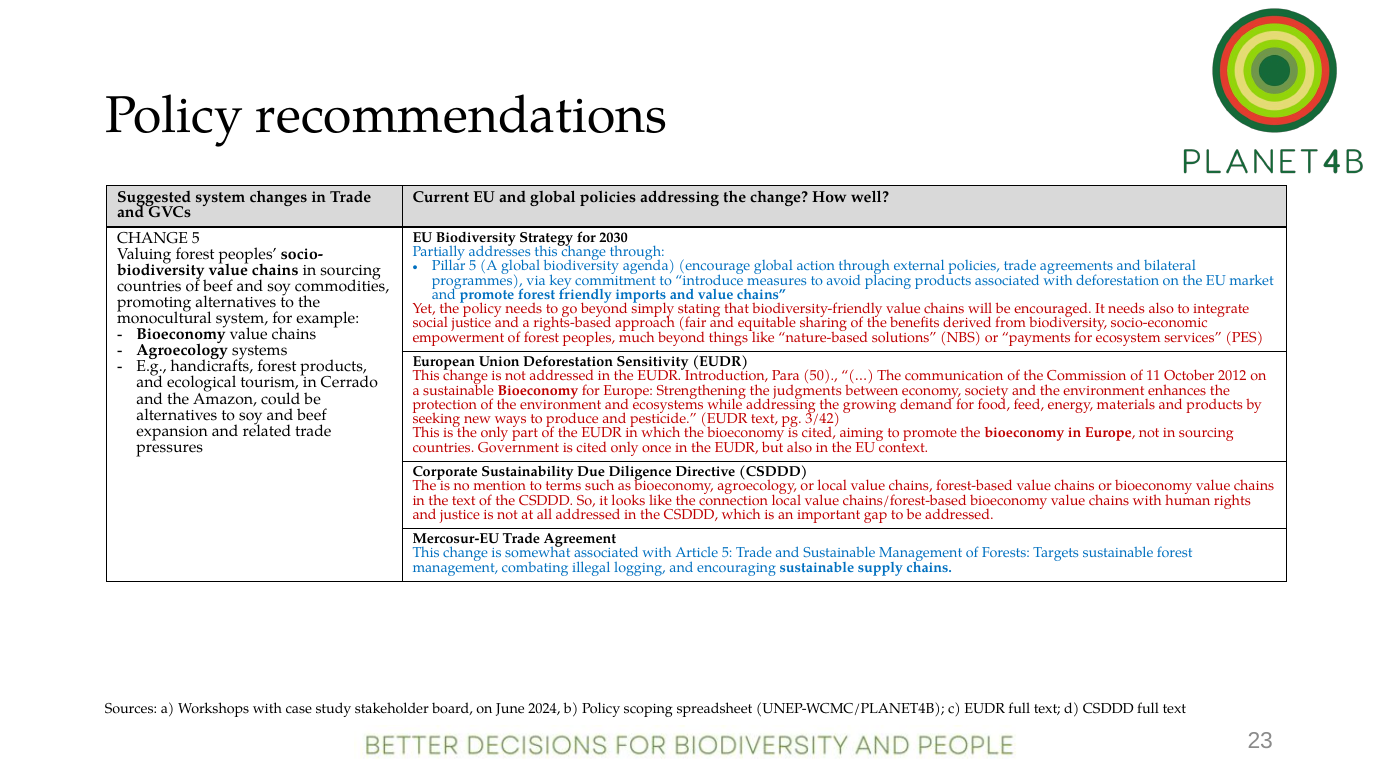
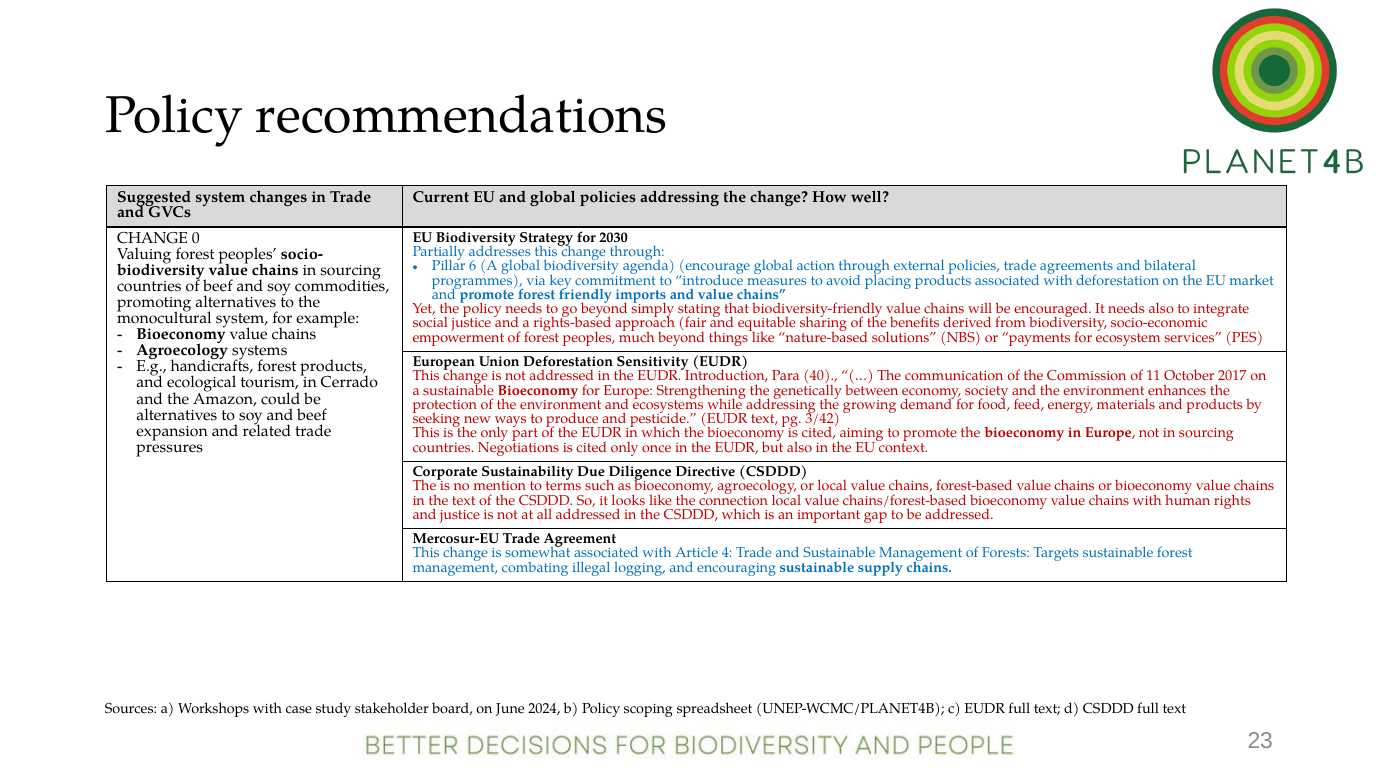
CHANGE 5: 5 -> 0
Pillar 5: 5 -> 6
50: 50 -> 40
2012: 2012 -> 2017
judgments: judgments -> genetically
Government: Government -> Negotiations
Article 5: 5 -> 4
